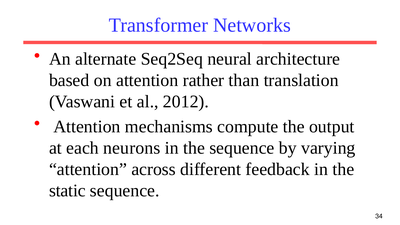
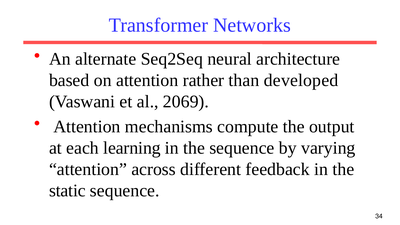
translation: translation -> developed
2012: 2012 -> 2069
neurons: neurons -> learning
